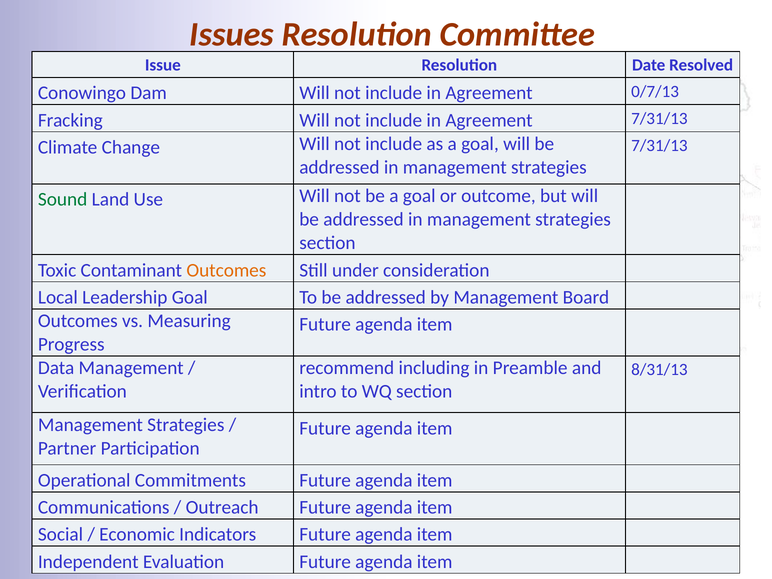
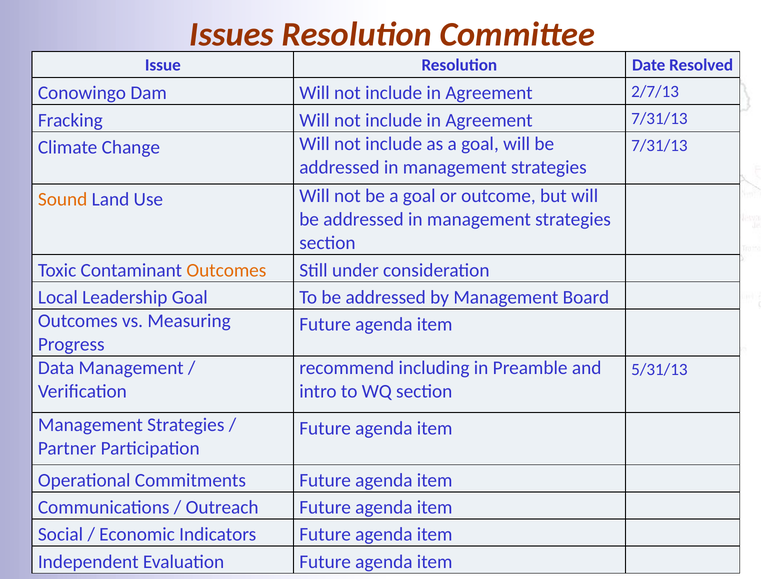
0/7/13: 0/7/13 -> 2/7/13
Sound colour: green -> orange
8/31/13: 8/31/13 -> 5/31/13
